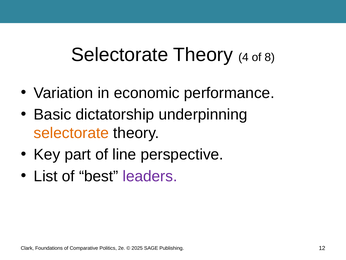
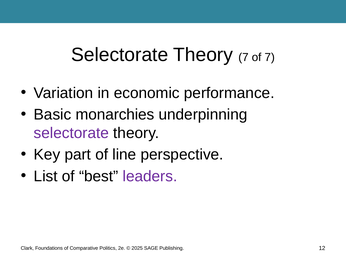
Theory 4: 4 -> 7
of 8: 8 -> 7
dictatorship: dictatorship -> monarchies
selectorate at (71, 133) colour: orange -> purple
